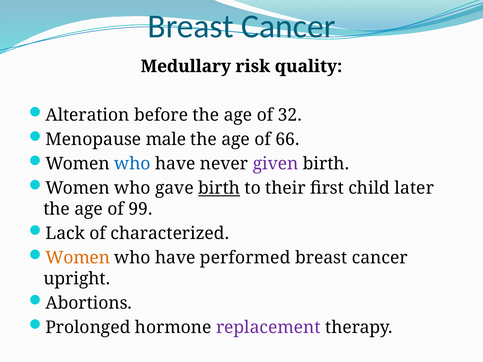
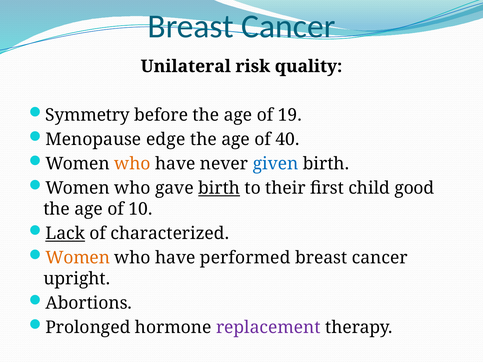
Medullary: Medullary -> Unilateral
Alteration: Alteration -> Symmetry
32: 32 -> 19
male: male -> edge
66: 66 -> 40
who at (132, 164) colour: blue -> orange
given colour: purple -> blue
later: later -> good
99: 99 -> 10
Lack underline: none -> present
